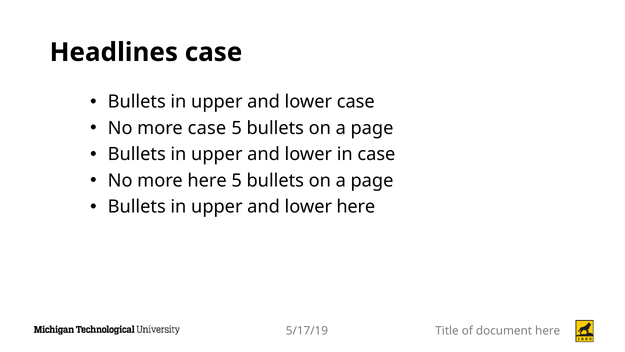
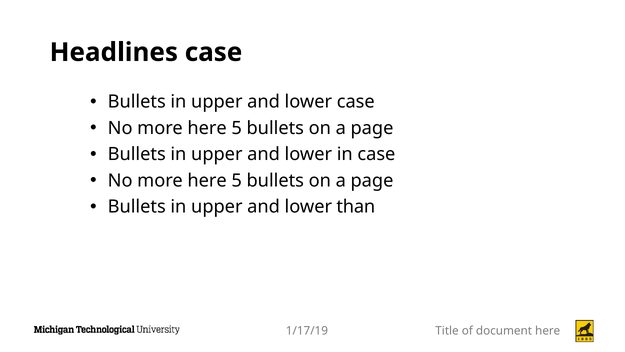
case at (207, 128): case -> here
lower here: here -> than
5/17/19: 5/17/19 -> 1/17/19
